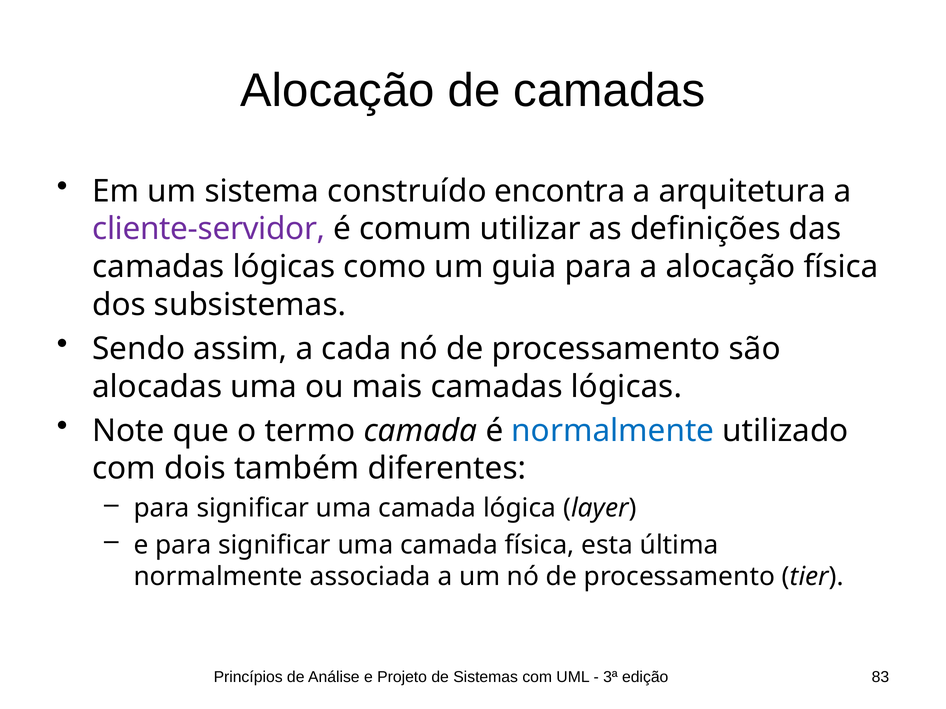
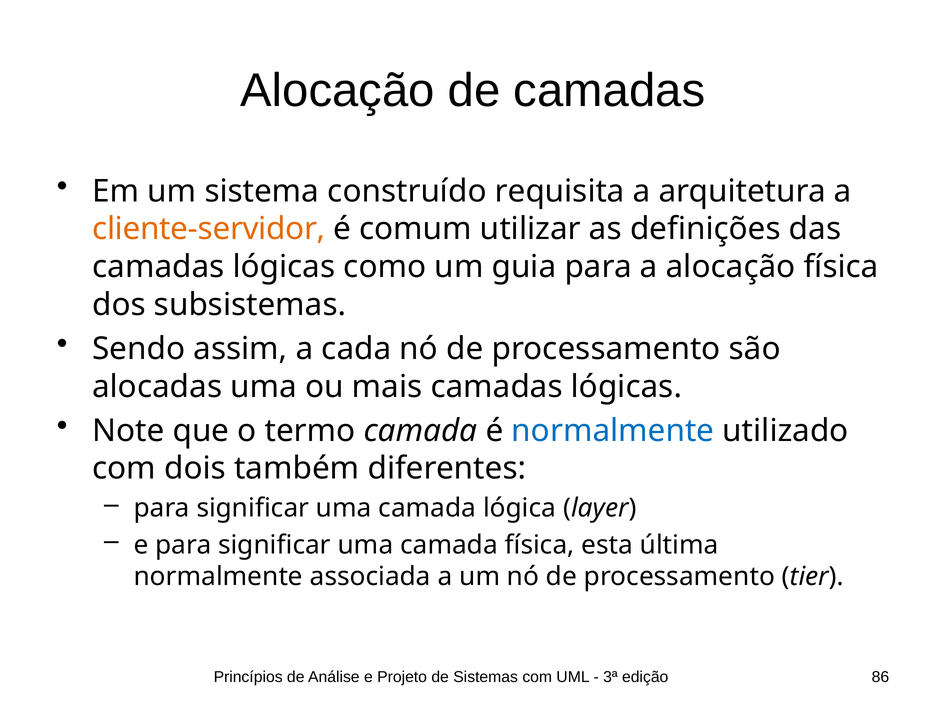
encontra: encontra -> requisita
cliente-servidor colour: purple -> orange
83: 83 -> 86
